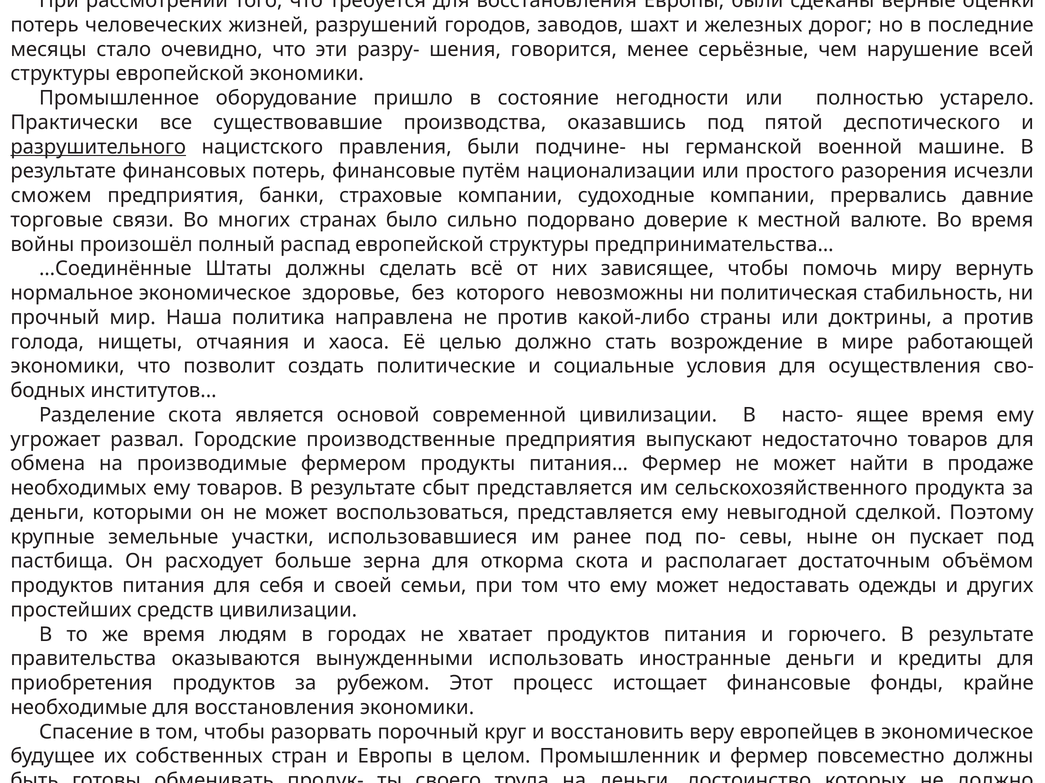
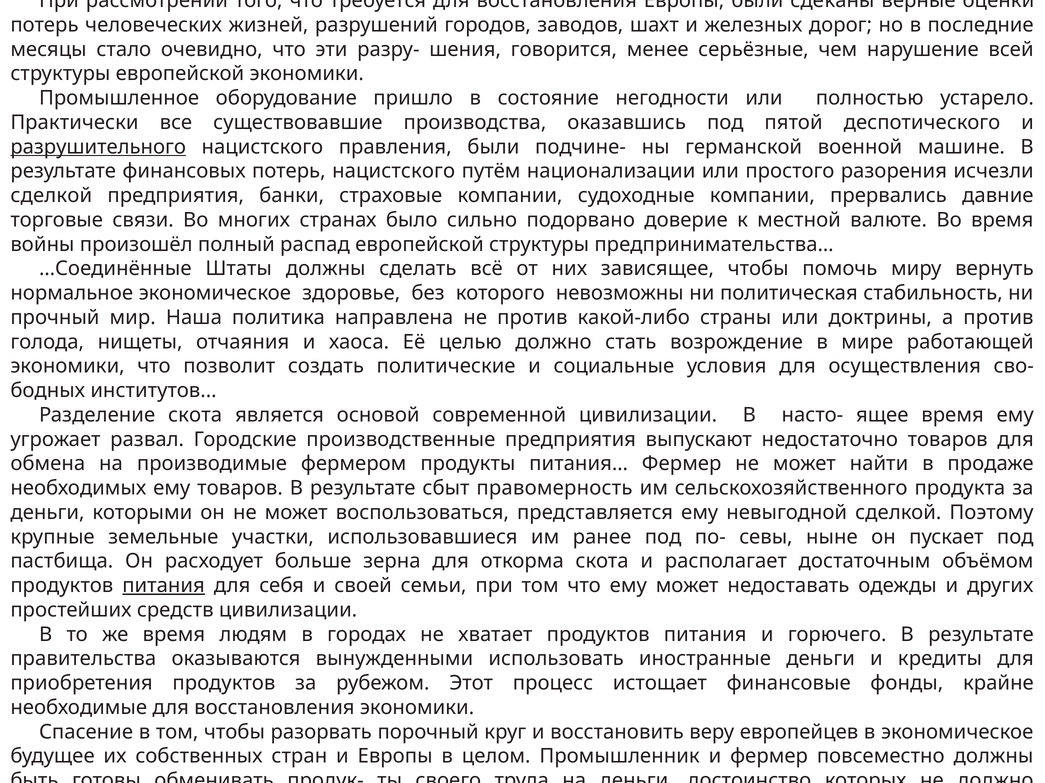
потерь финансовые: финансовые -> нацистского
сможем at (51, 196): сможем -> сделкой
сбыт представляется: представляется -> правомерность
питания at (164, 586) underline: none -> present
